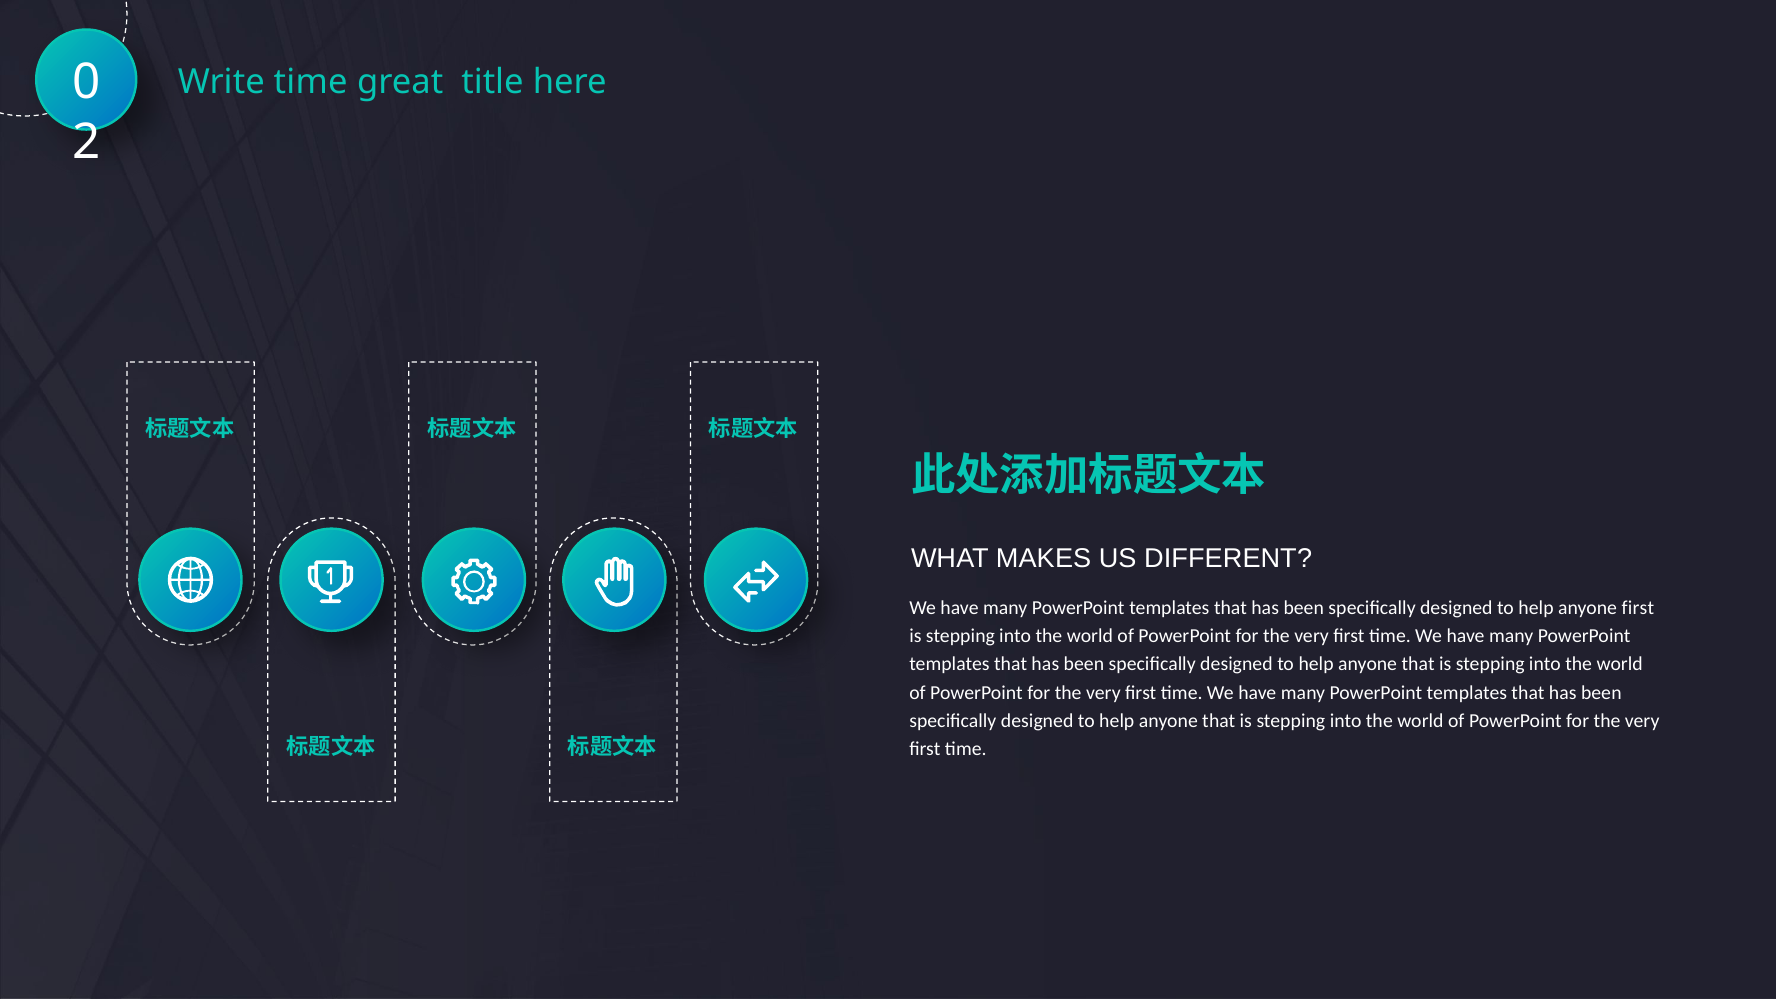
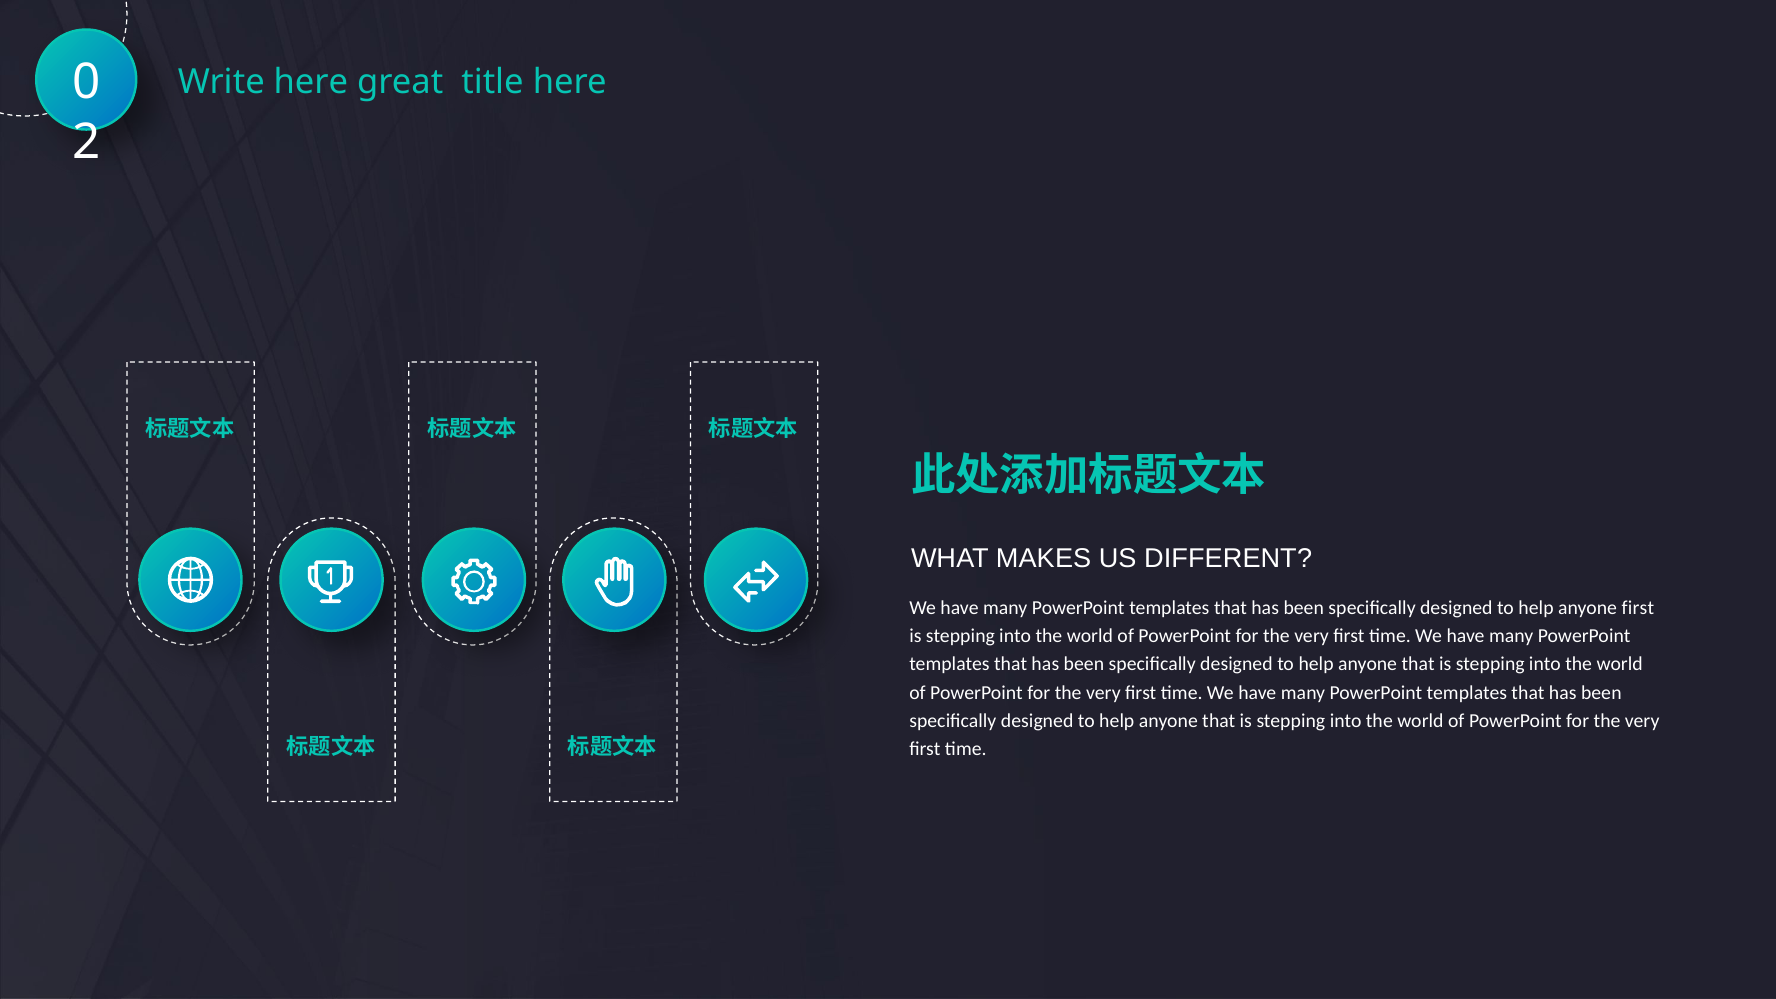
Write time: time -> here
